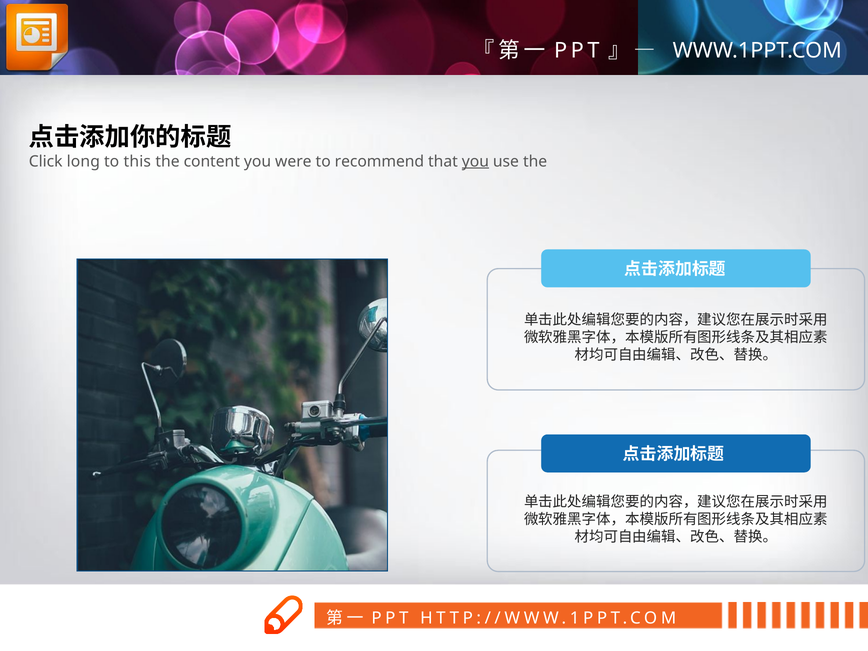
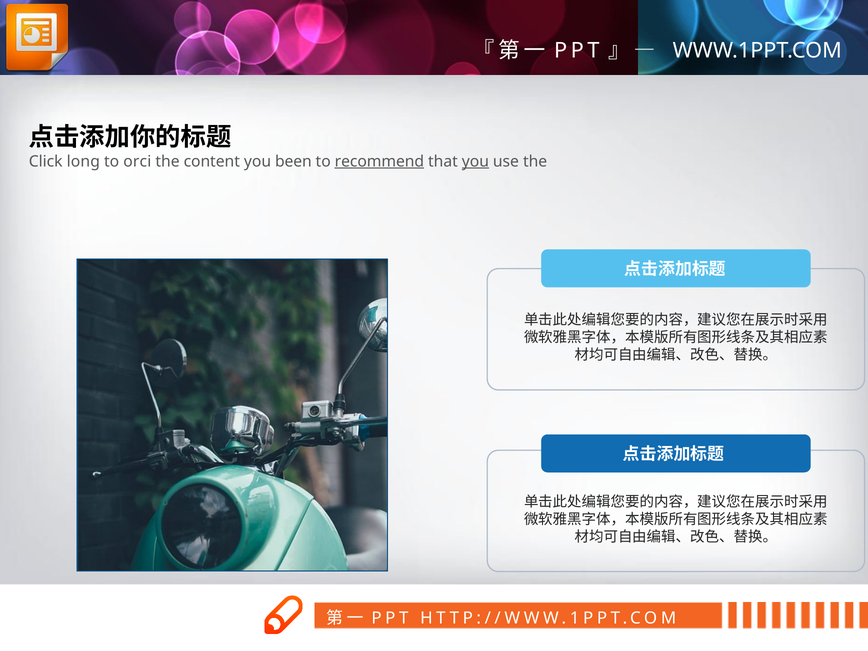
this: this -> orci
were: were -> been
recommend underline: none -> present
